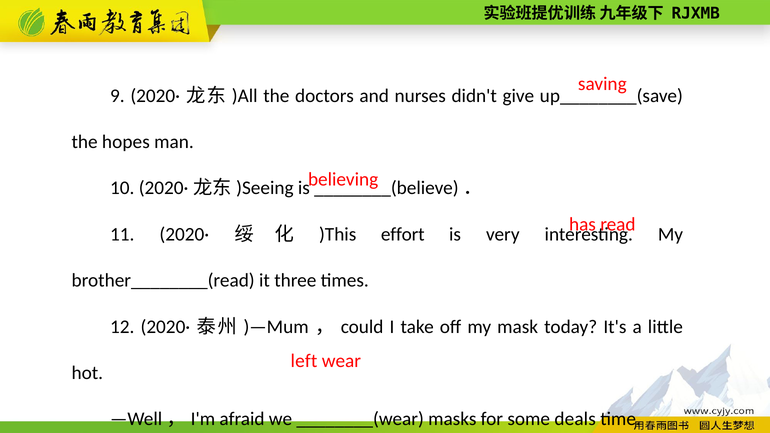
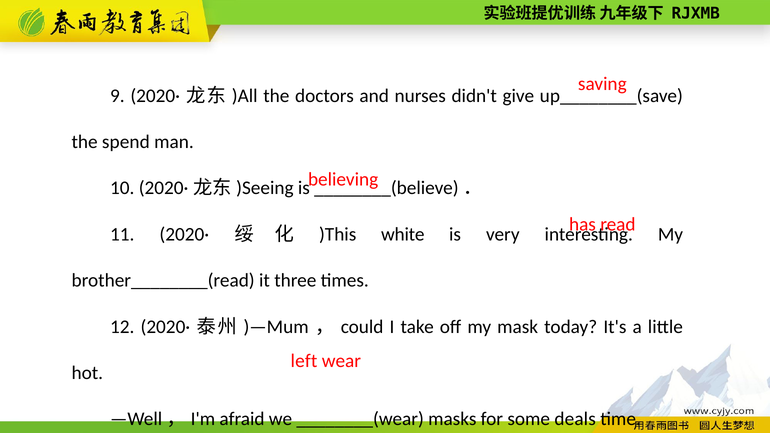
hopes: hopes -> spend
effort: effort -> white
